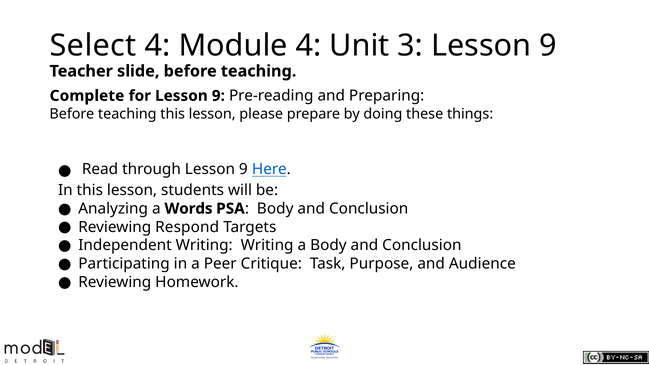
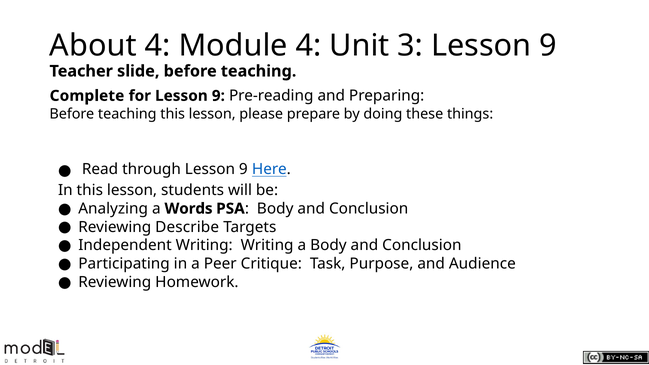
Select: Select -> About
Respond: Respond -> Describe
